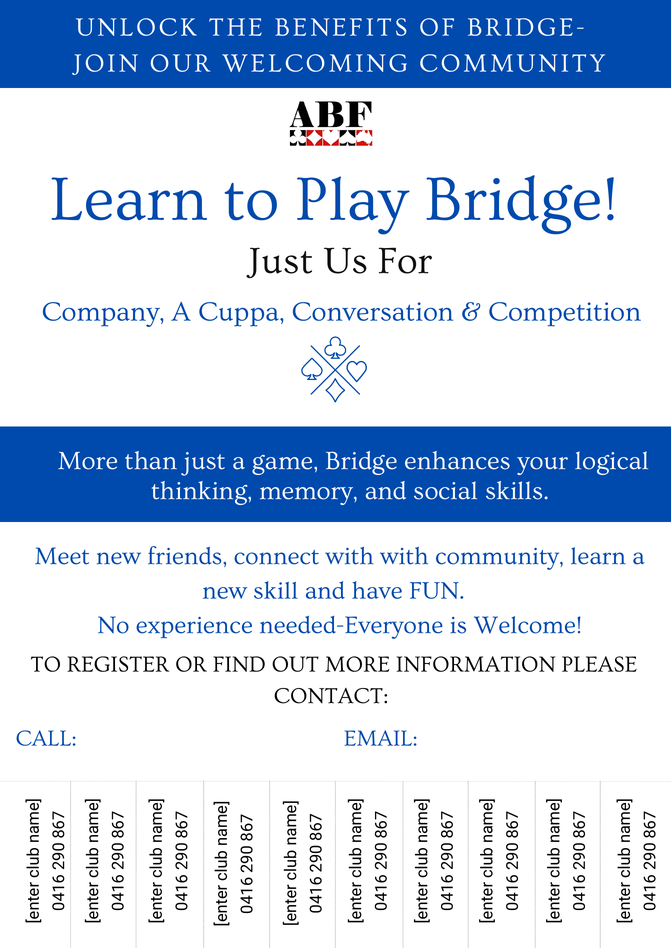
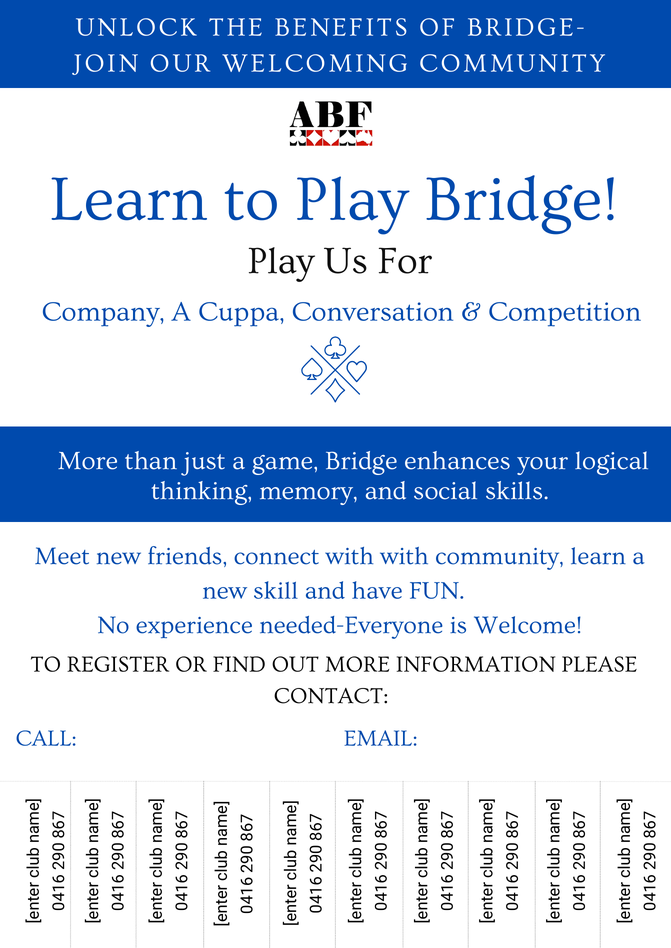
Just at (281, 261): Just -> Play
